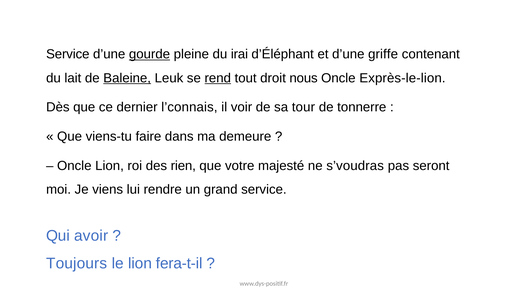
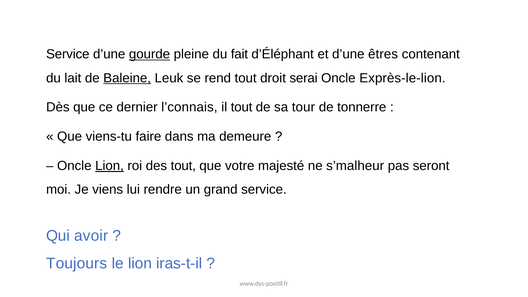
irai: irai -> fait
griffe: griffe -> êtres
rend underline: present -> none
nous: nous -> serai
il voir: voir -> tout
Lion at (110, 166) underline: none -> present
des rien: rien -> tout
s’voudras: s’voudras -> s’malheur
fera-t-il: fera-t-il -> iras-t-il
